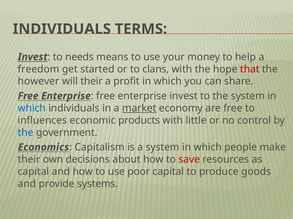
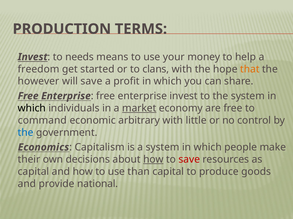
INDIVIDUALS at (62, 29): INDIVIDUALS -> PRODUCTION
that colour: red -> orange
will their: their -> save
which at (32, 109) colour: blue -> black
influences: influences -> command
products: products -> arbitrary
how at (153, 160) underline: none -> present
poor: poor -> than
systems: systems -> national
